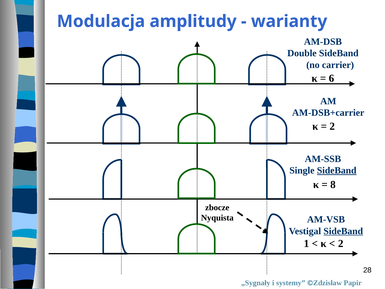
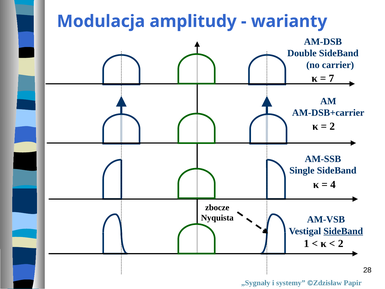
6: 6 -> 7
SideBand at (337, 170) underline: present -> none
8: 8 -> 4
